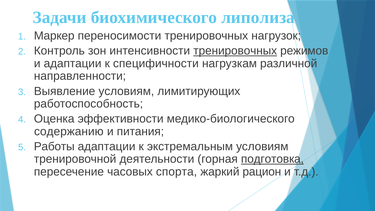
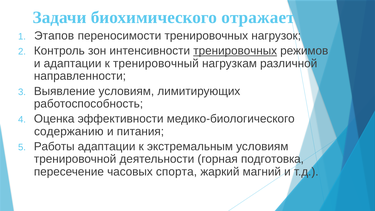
липолиза: липолиза -> отражает
Маркер: Маркер -> Этапов
специфичности: специфичности -> тренировочный
подготовка underline: present -> none
рацион: рацион -> магний
